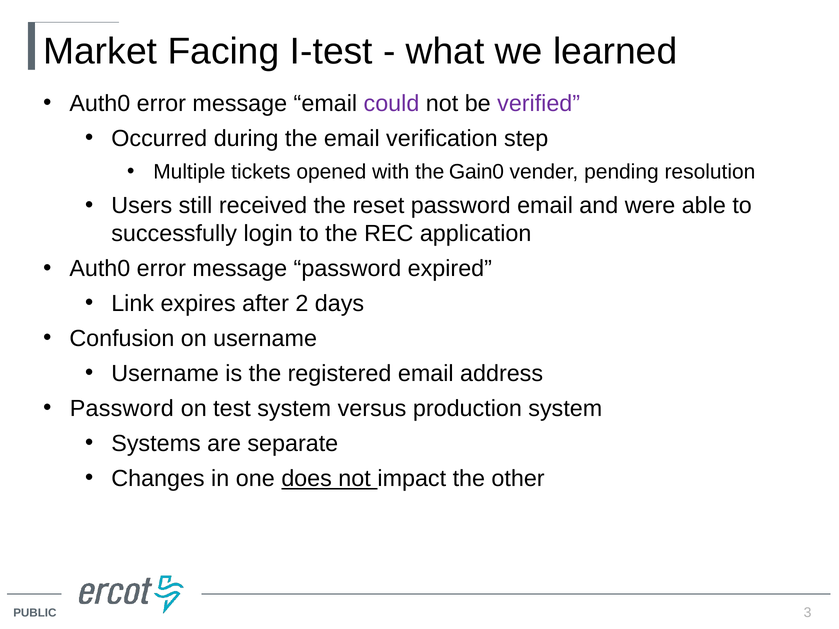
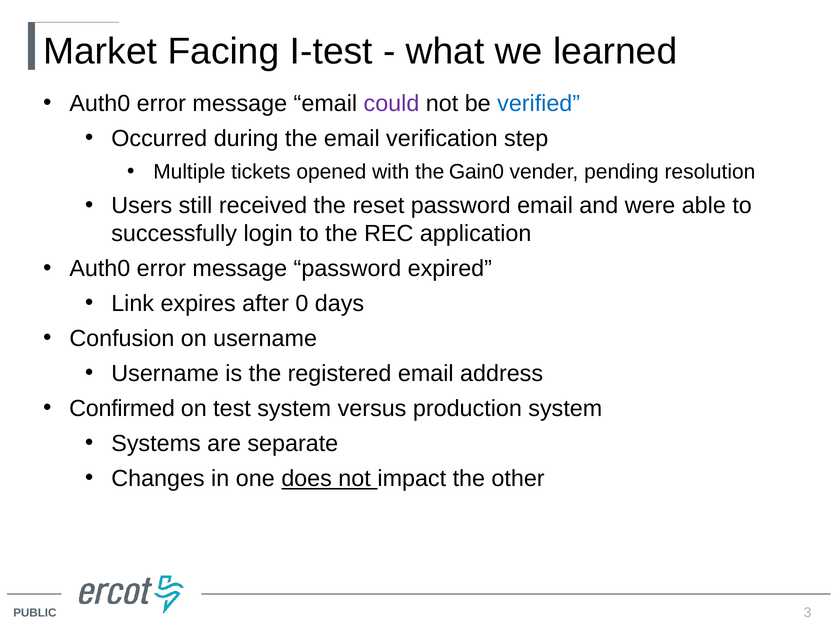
verified colour: purple -> blue
2: 2 -> 0
Password at (122, 409): Password -> Confirmed
